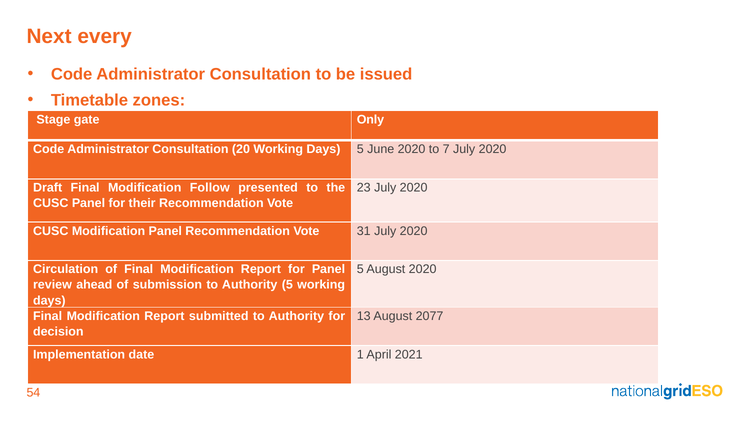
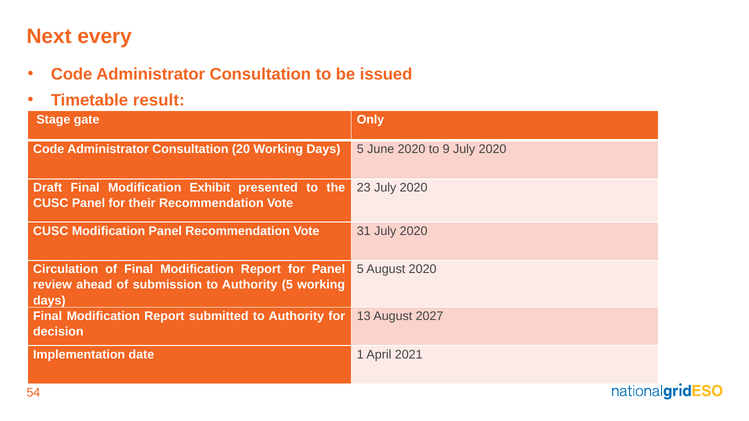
zones: zones -> result
7: 7 -> 9
Follow: Follow -> Exhibit
2077: 2077 -> 2027
